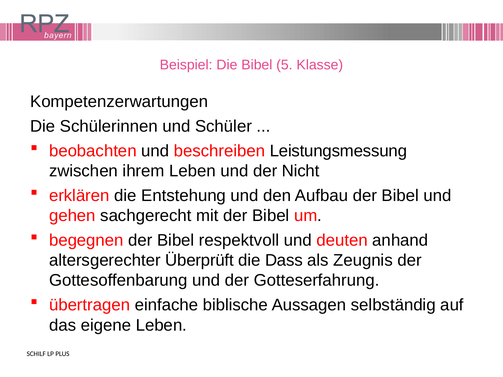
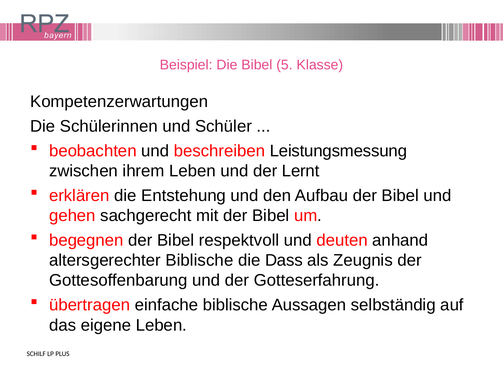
Nicht: Nicht -> Lernt
altersgerechter Überprüft: Überprüft -> Biblische
